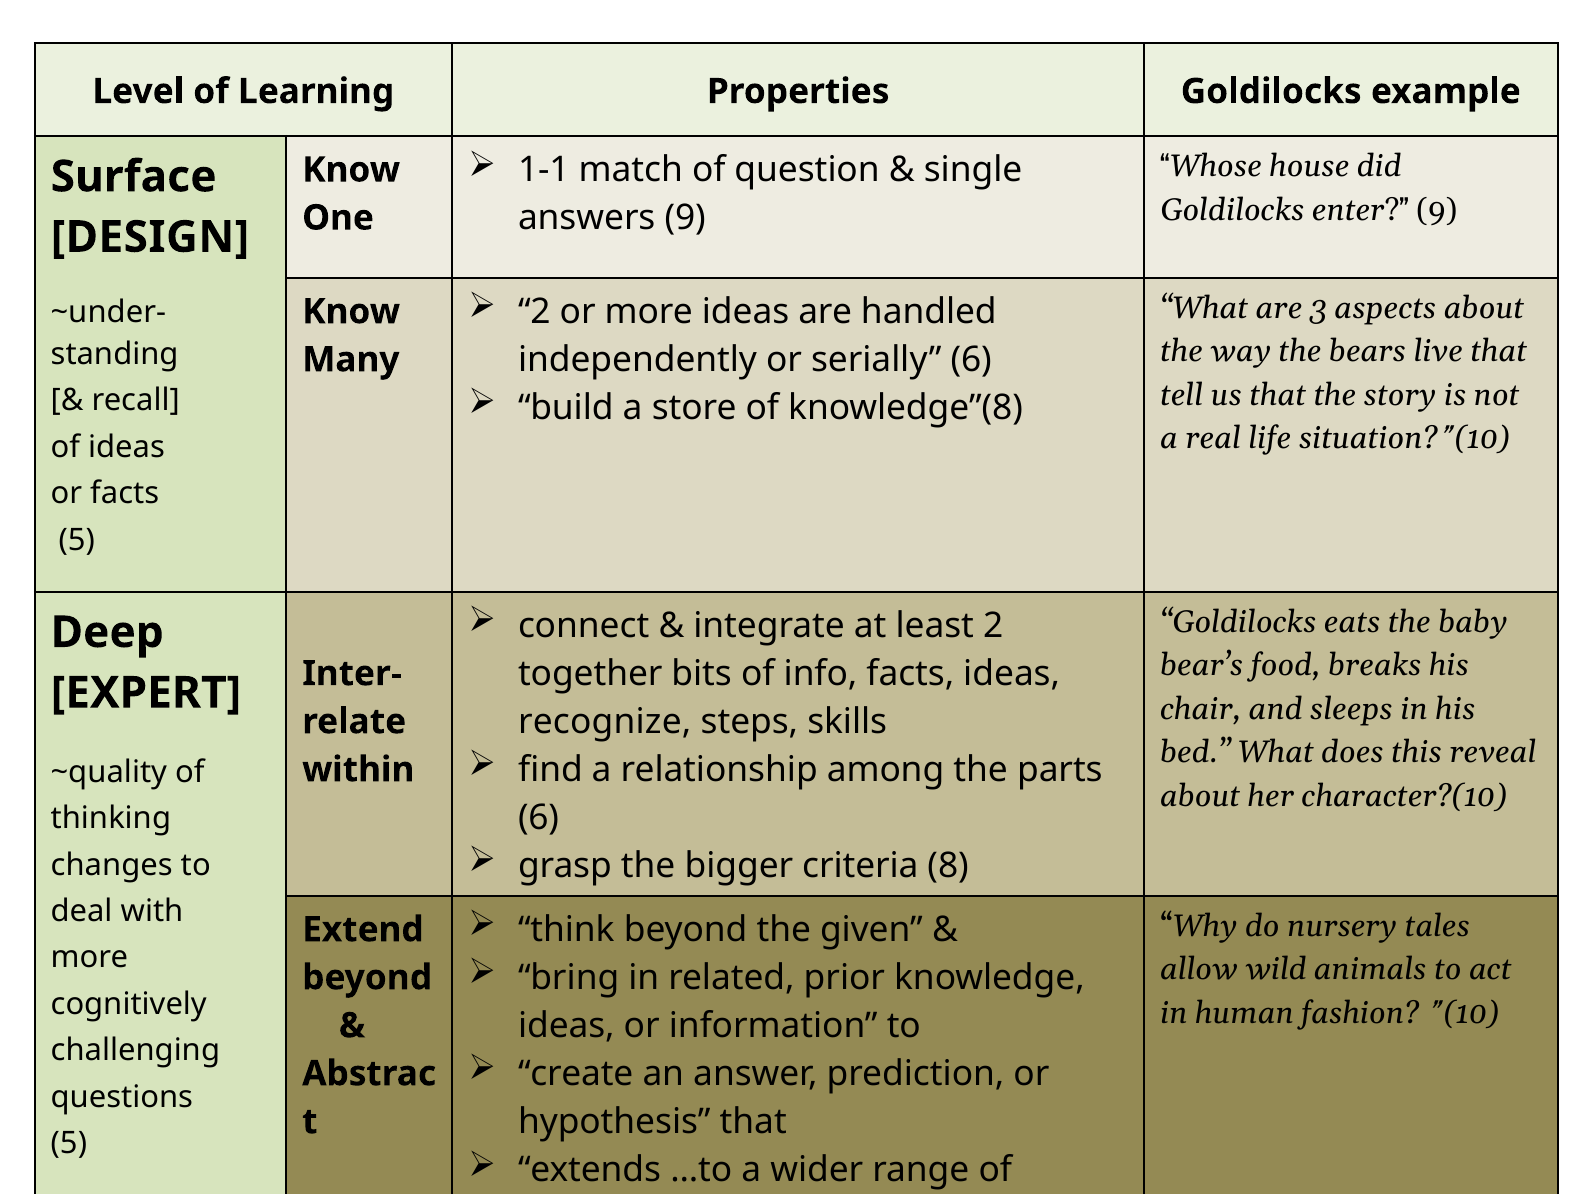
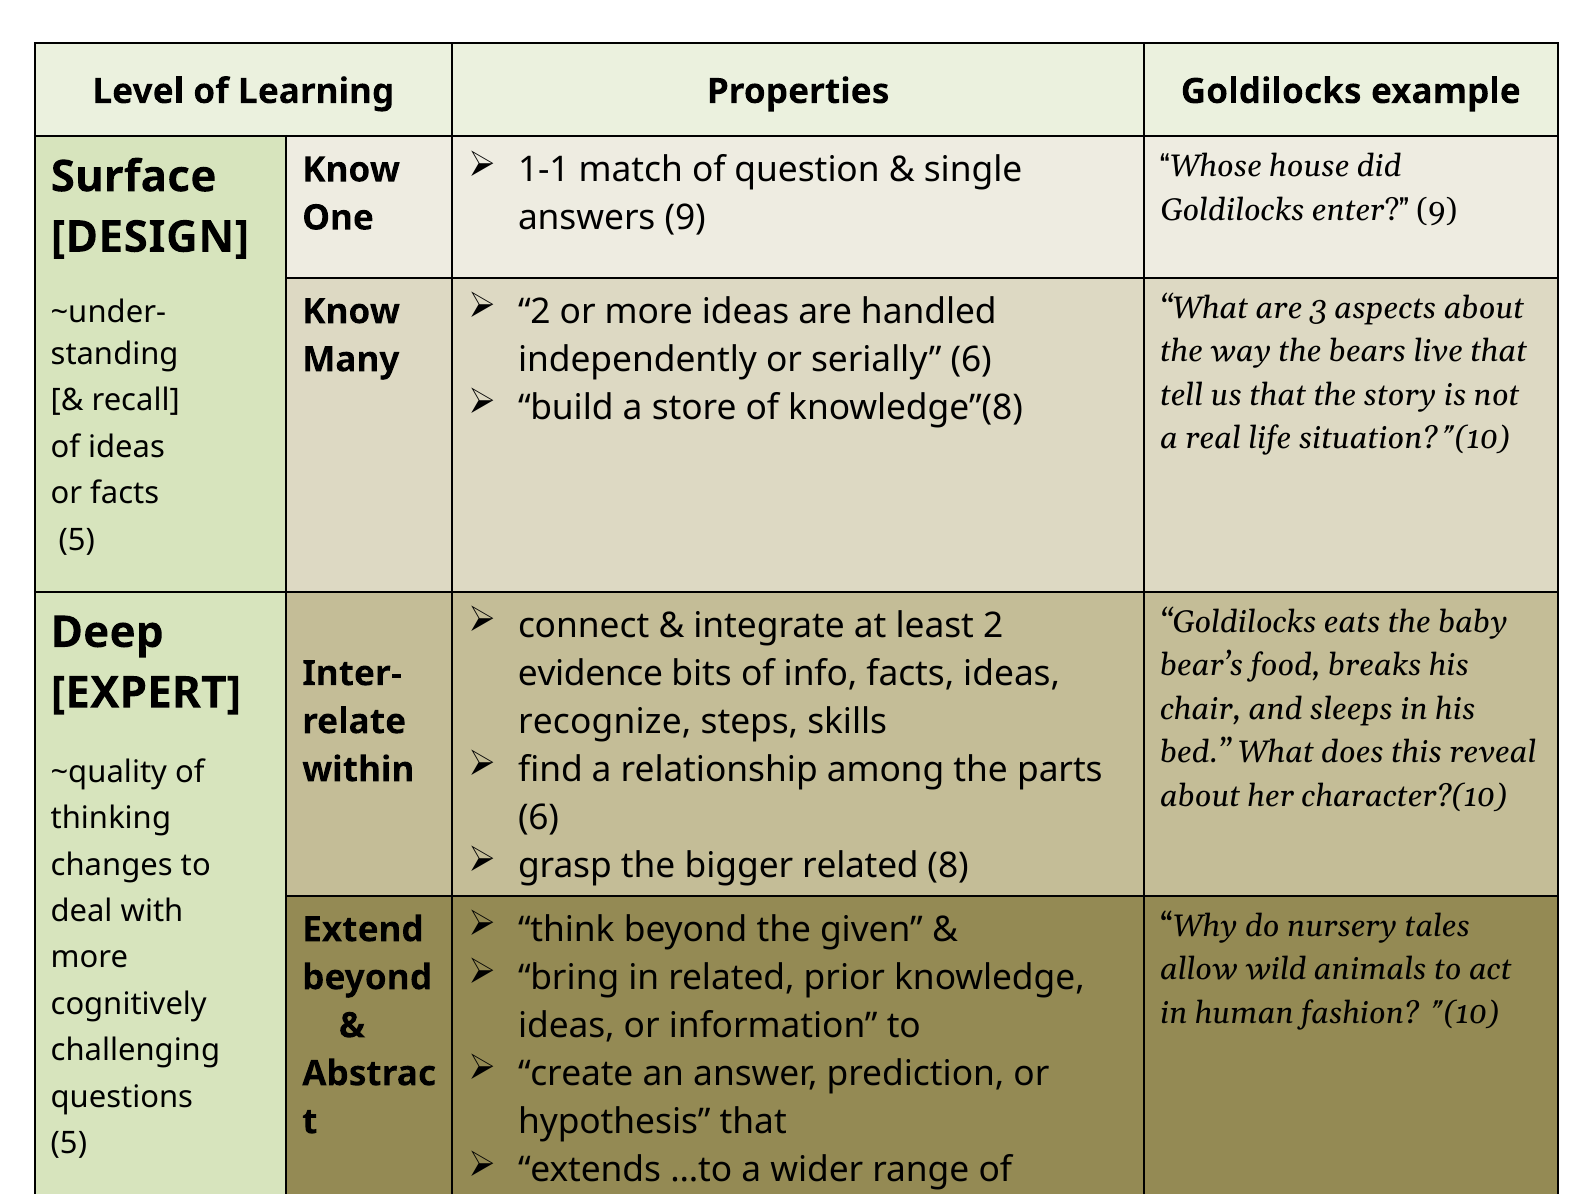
together: together -> evidence
bigger criteria: criteria -> related
